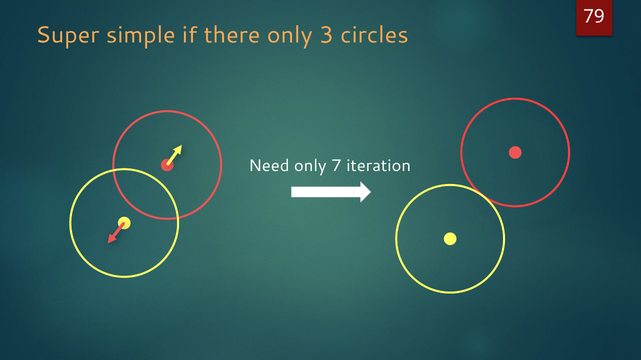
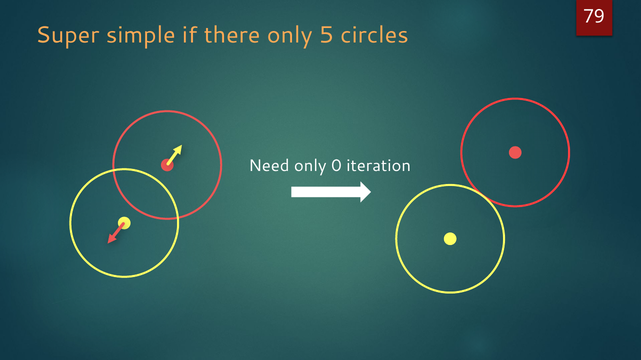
3: 3 -> 5
7: 7 -> 0
